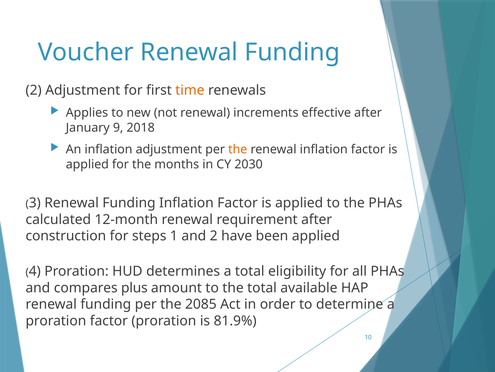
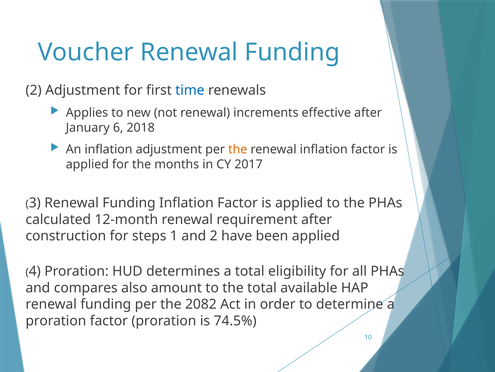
time colour: orange -> blue
9: 9 -> 6
2030: 2030 -> 2017
plus: plus -> also
2085: 2085 -> 2082
81.9%: 81.9% -> 74.5%
